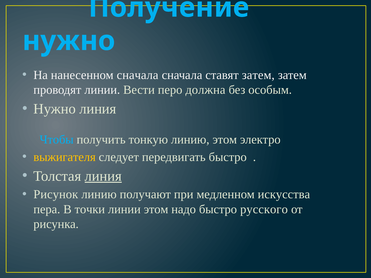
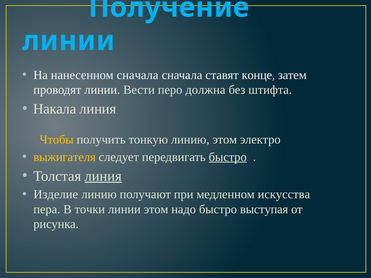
нужно at (69, 41): нужно -> линии
ставят затем: затем -> конце
особым: особым -> штифта
Нужно at (55, 109): Нужно -> Накала
Чтобы colour: light blue -> yellow
быстро at (228, 157) underline: none -> present
Рисунок: Рисунок -> Изделие
русского: русского -> выступая
